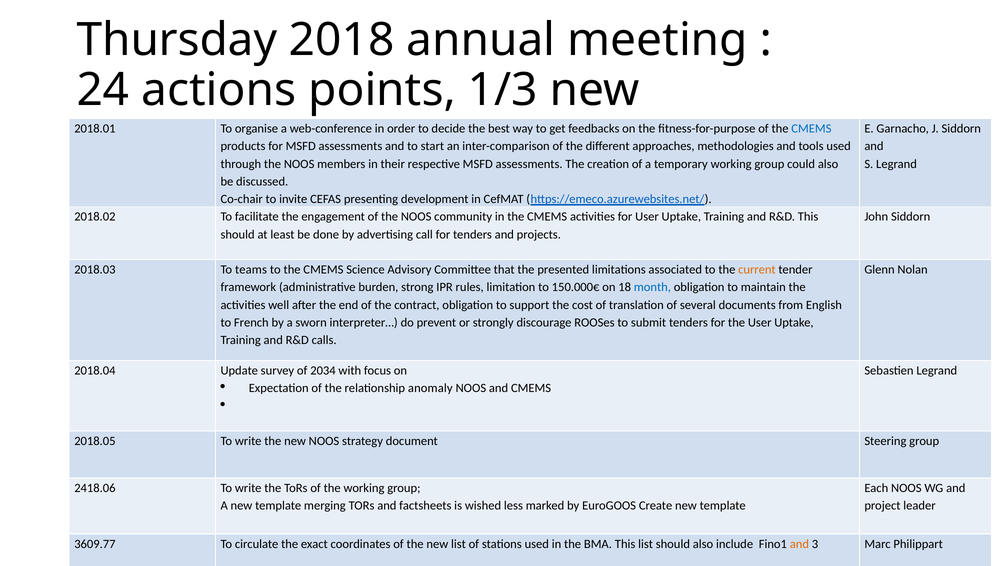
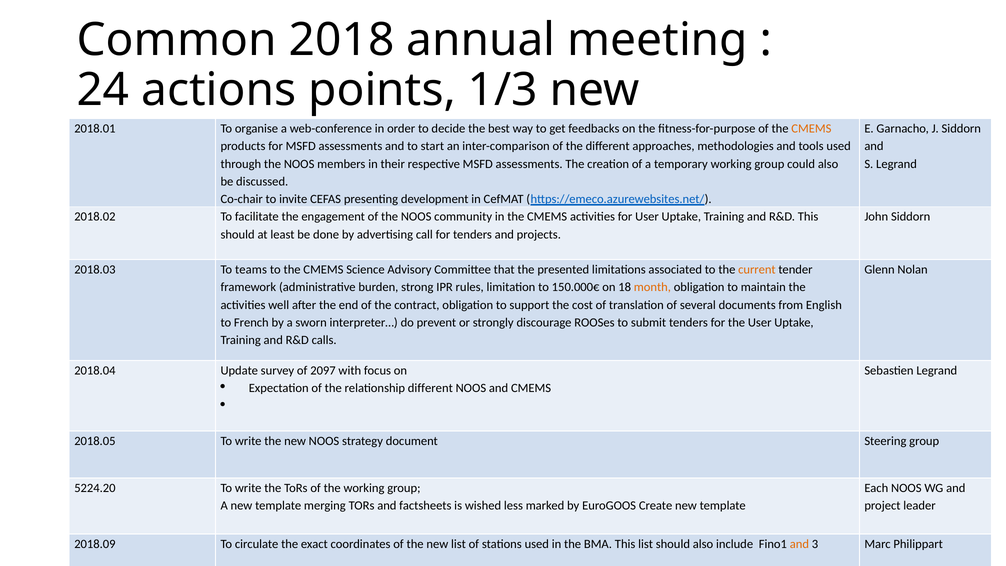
Thursday: Thursday -> Common
CMEMS at (811, 129) colour: blue -> orange
month colour: blue -> orange
2034: 2034 -> 2097
relationship anomaly: anomaly -> different
2418.06: 2418.06 -> 5224.20
3609.77: 3609.77 -> 2018.09
